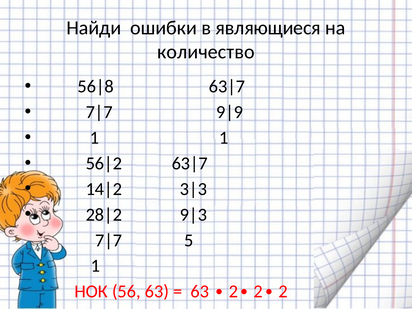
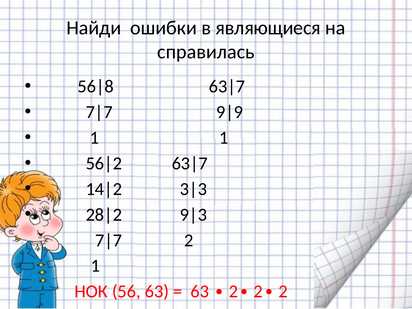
количество: количество -> справилась
5 at (189, 240): 5 -> 2
